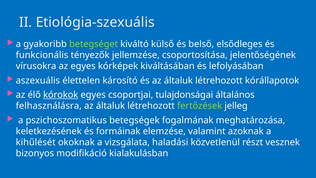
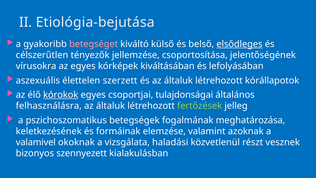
Etiológia-szexuális: Etiológia-szexuális -> Etiológia-bejutása
betegséget colour: light green -> pink
elsődleges underline: none -> present
funkcionális: funkcionális -> célszerűtlen
károsító: károsító -> szerzett
kihűlését: kihűlését -> valamivel
modifikáció: modifikáció -> szennyezett
